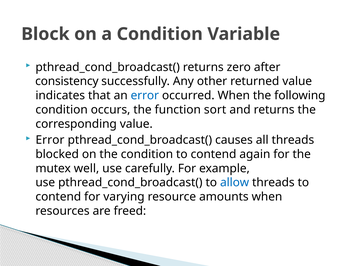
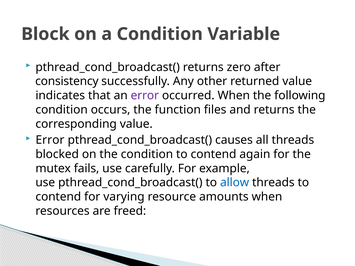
error at (145, 96) colour: blue -> purple
sort: sort -> files
well: well -> fails
